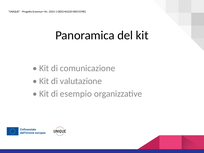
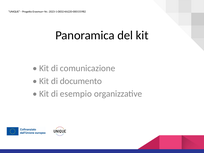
valutazione: valutazione -> documento
